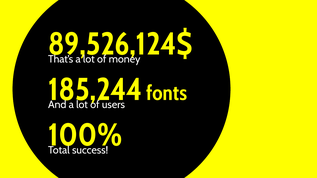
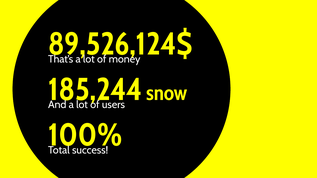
fonts: fonts -> snow
